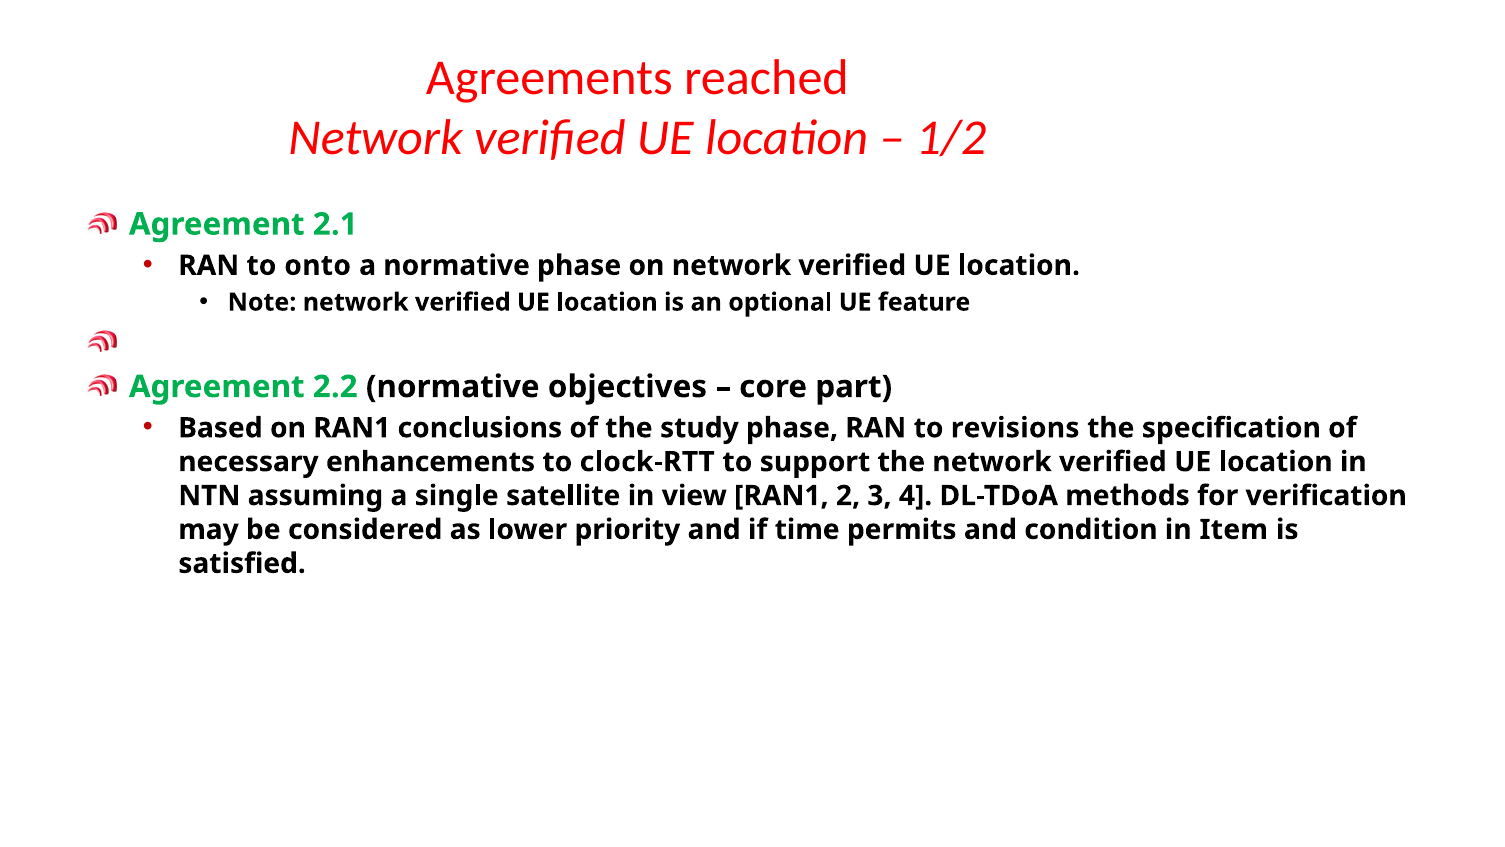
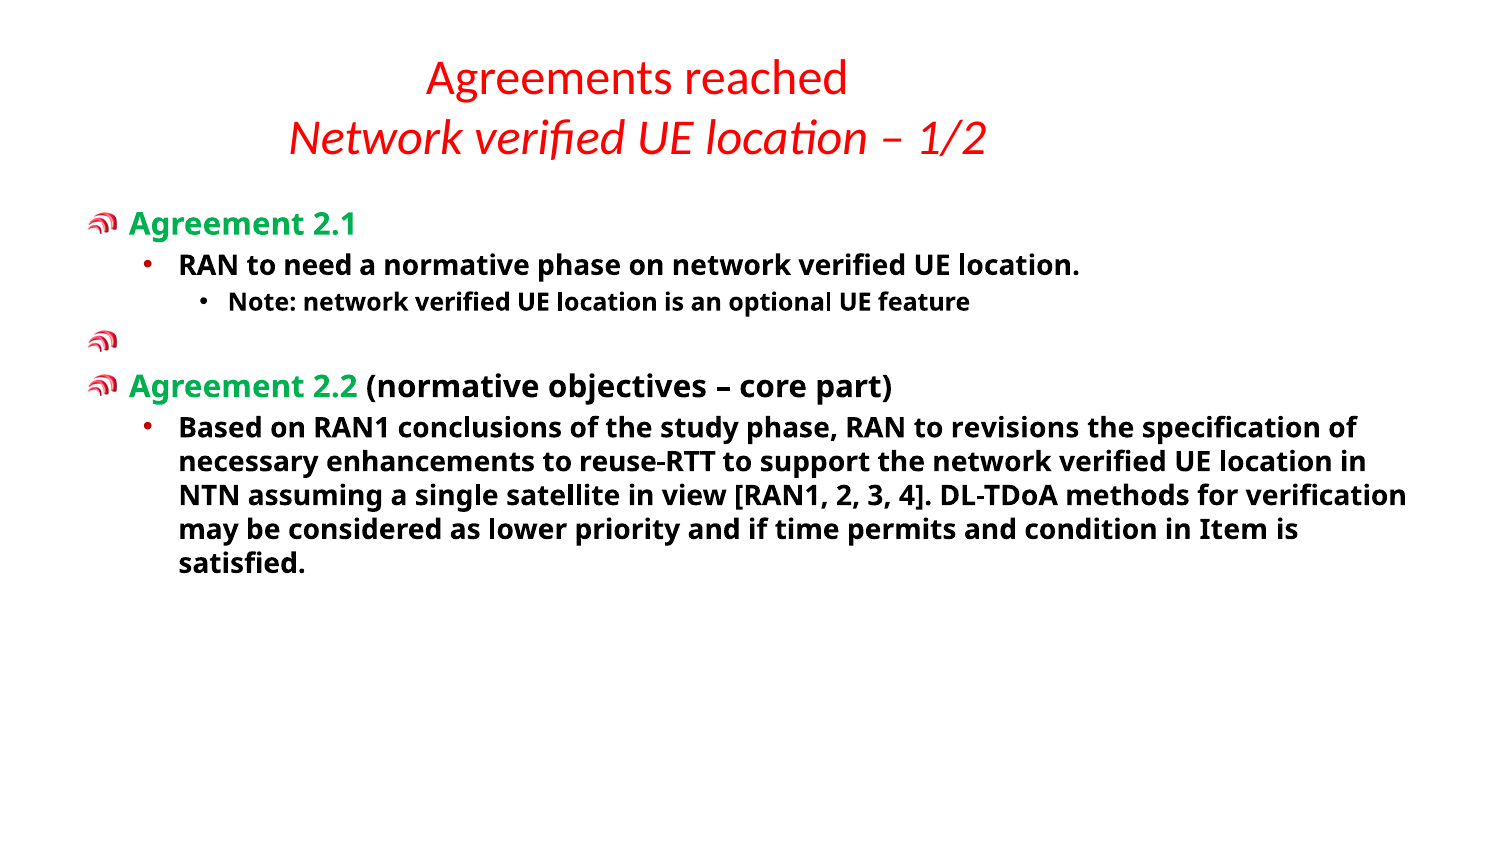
onto: onto -> need
clock-RTT: clock-RTT -> reuse-RTT
